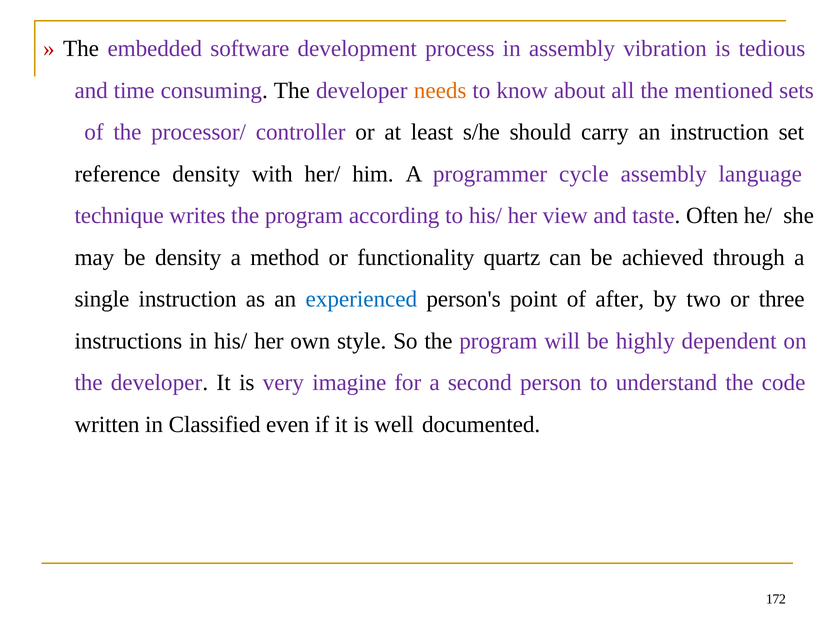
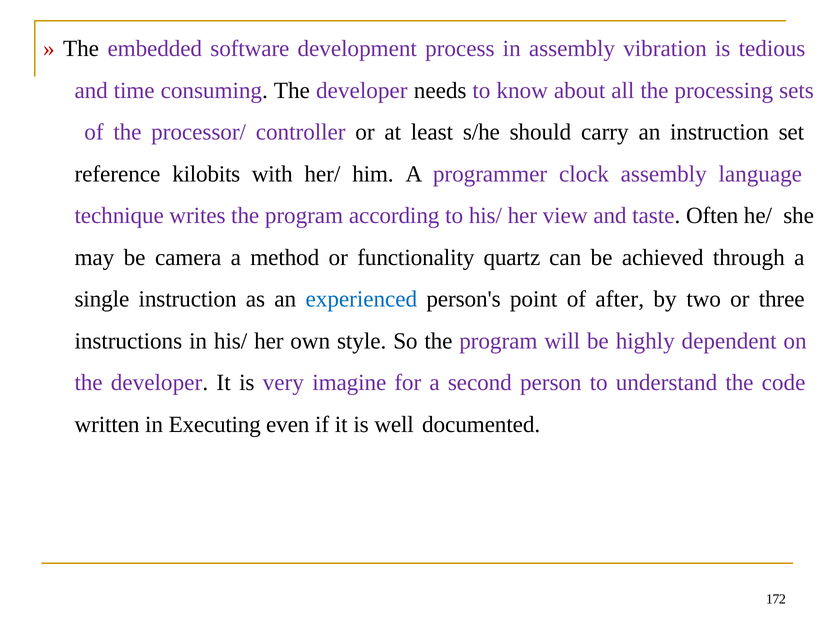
needs colour: orange -> black
mentioned: mentioned -> processing
reference density: density -> kilobits
cycle: cycle -> clock
be density: density -> camera
Classified: Classified -> Executing
